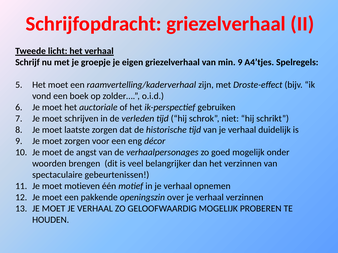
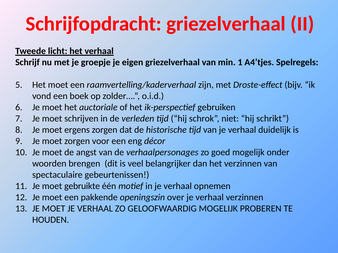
min 9: 9 -> 1
laatste: laatste -> ergens
motieven: motieven -> gebruikte
